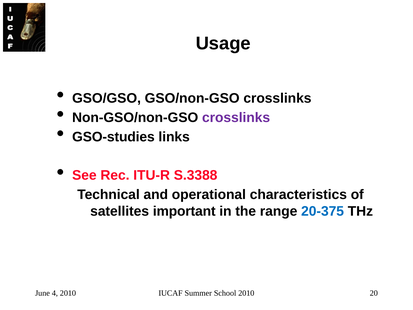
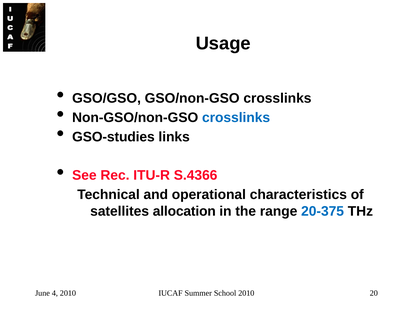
crosslinks at (236, 117) colour: purple -> blue
S.3388: S.3388 -> S.4366
important: important -> allocation
